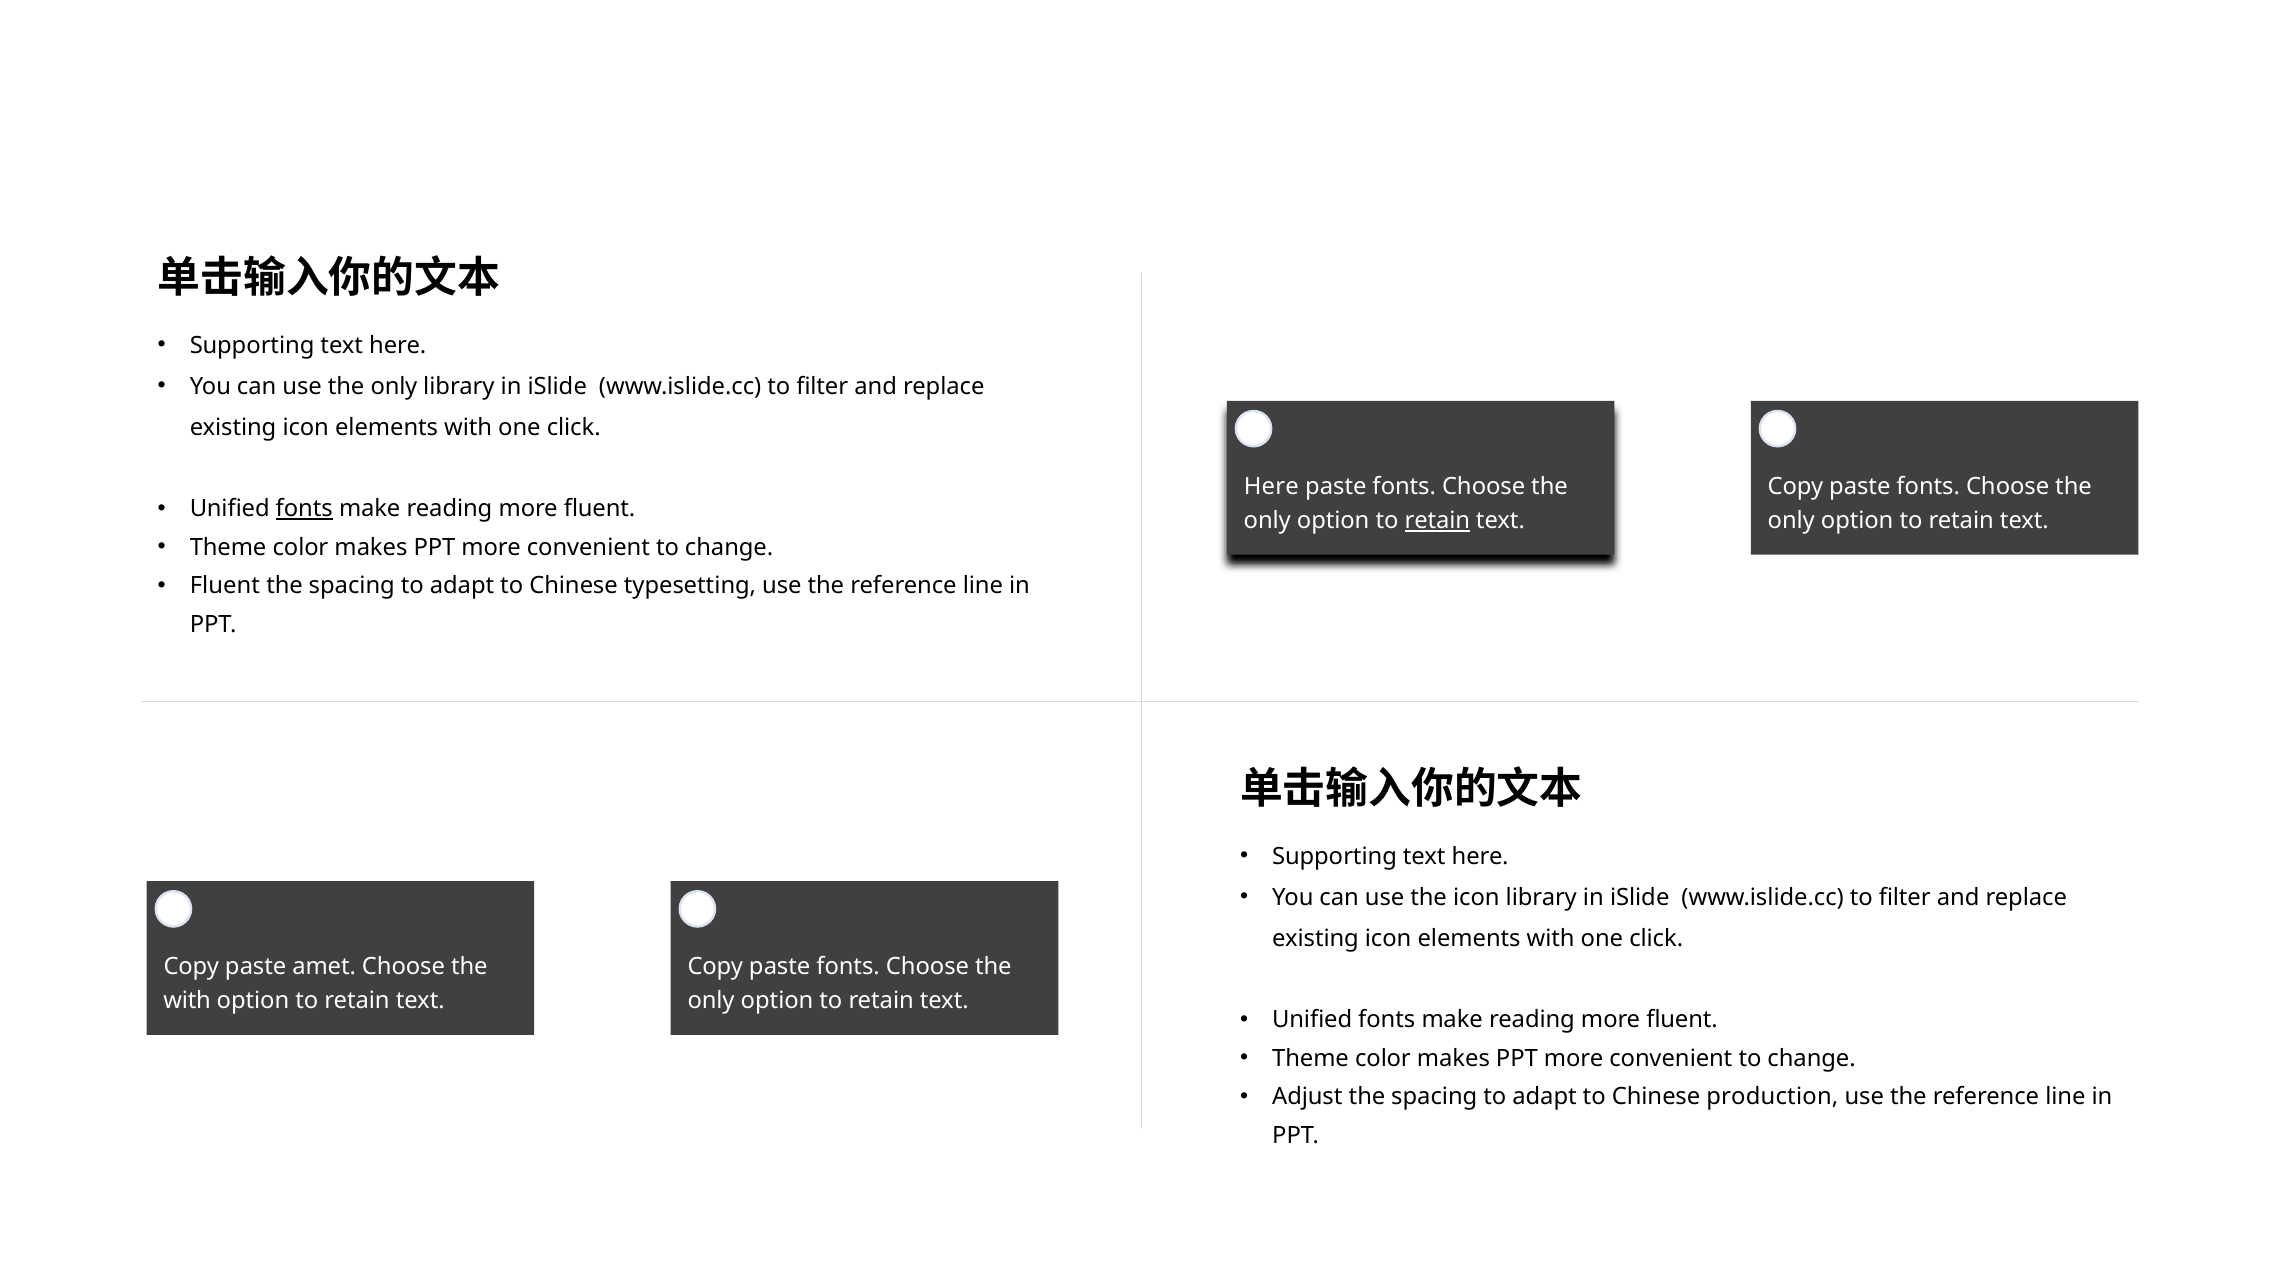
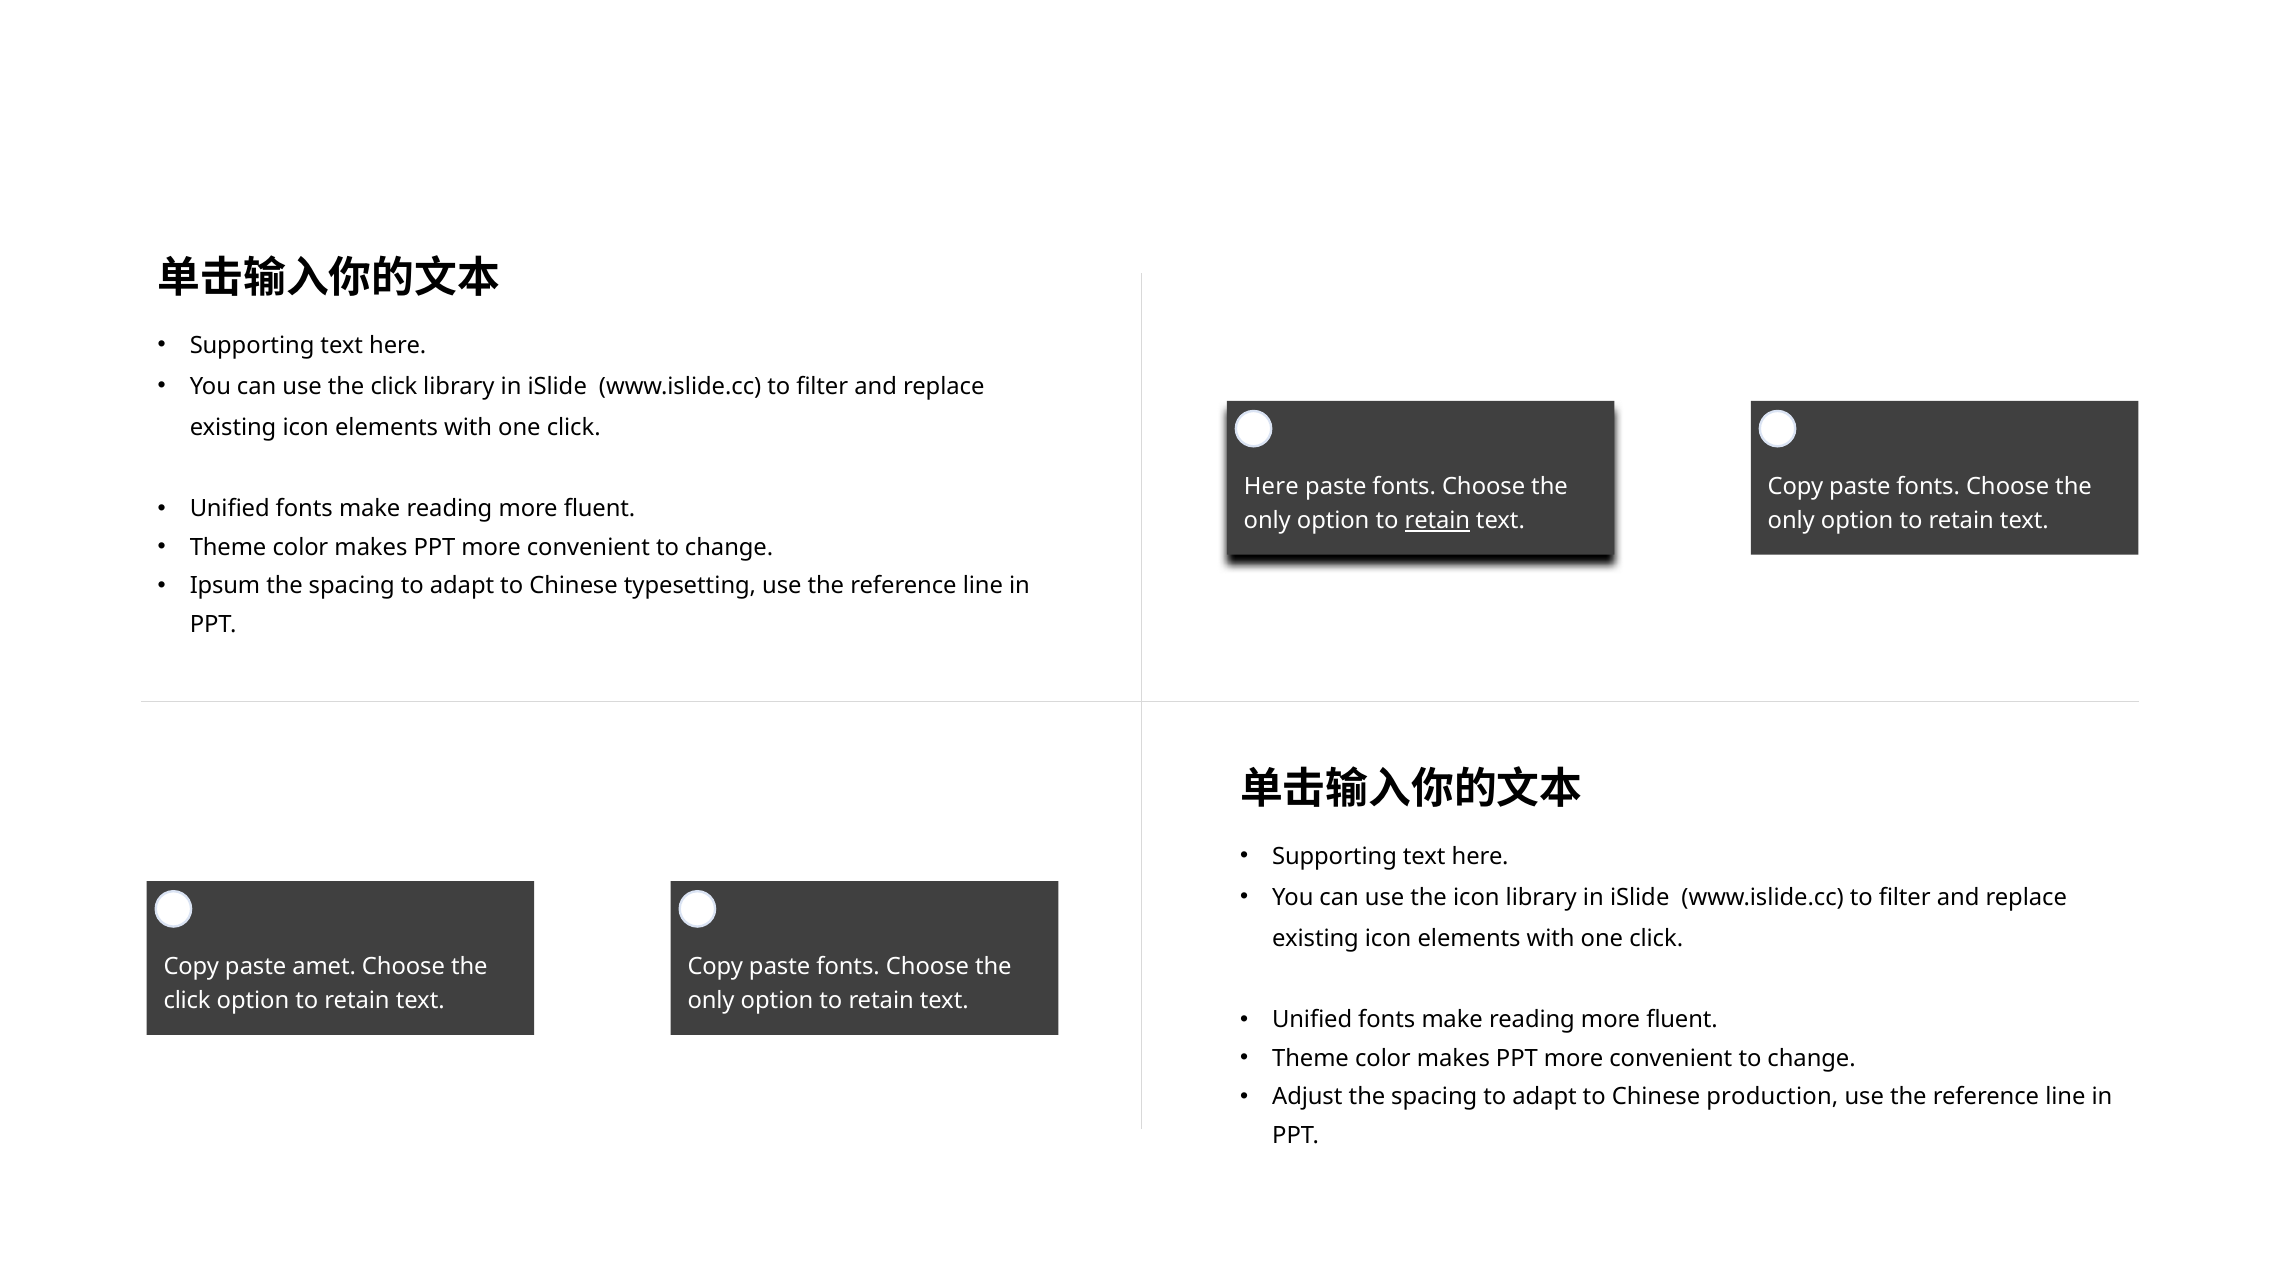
use the only: only -> click
fonts at (304, 509) underline: present -> none
Fluent at (225, 586): Fluent -> Ipsum
with at (187, 1001): with -> click
